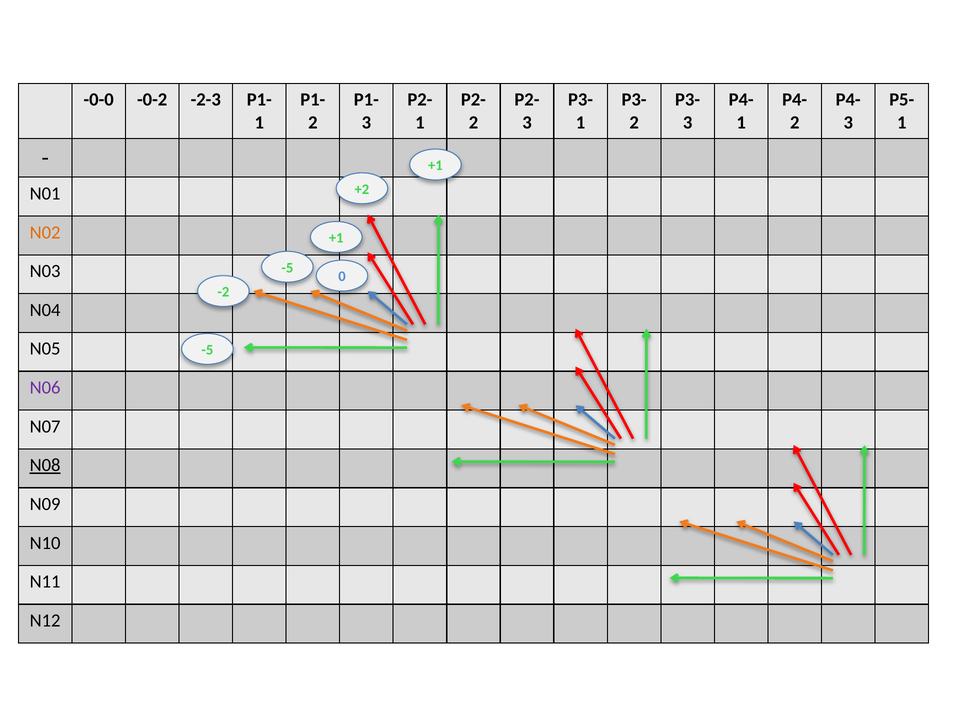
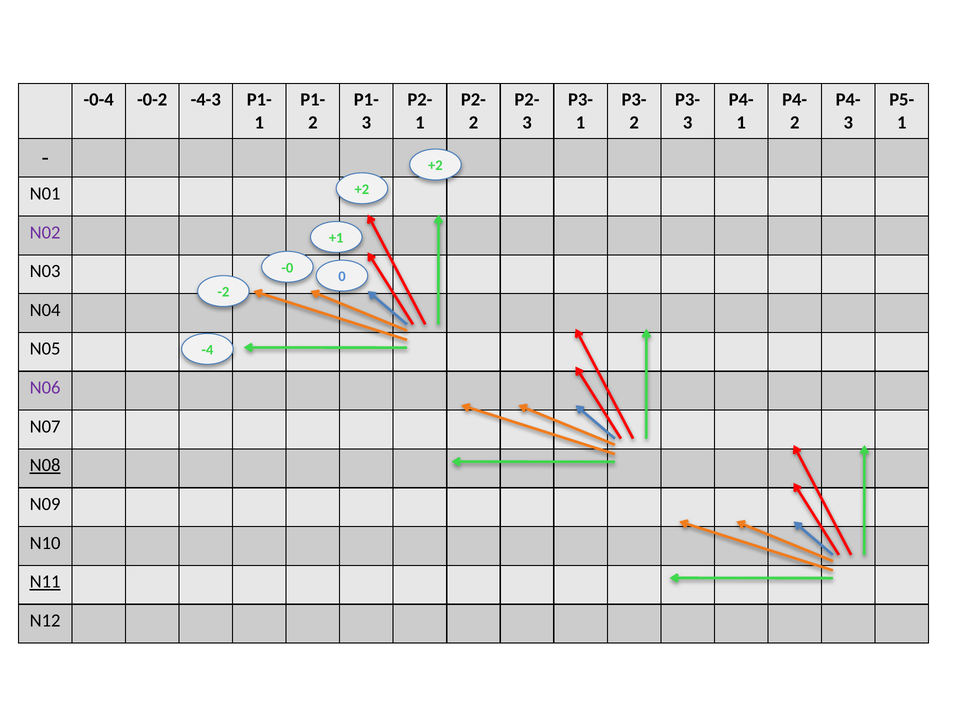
-0-0: -0-0 -> -0-4
-2-3: -2-3 -> -4-3
+1 at (435, 165): +1 -> +2
N02 colour: orange -> purple
-5 at (287, 268): -5 -> -0
-5 at (207, 350): -5 -> -4
N11 underline: none -> present
